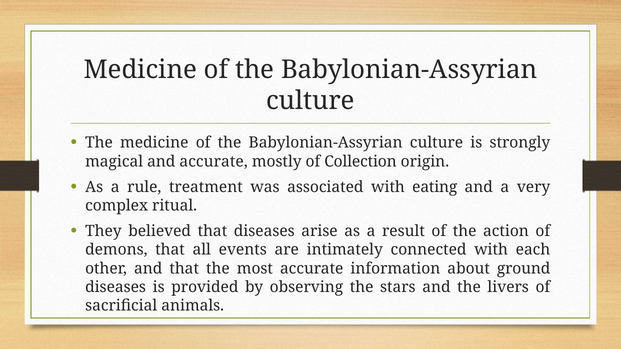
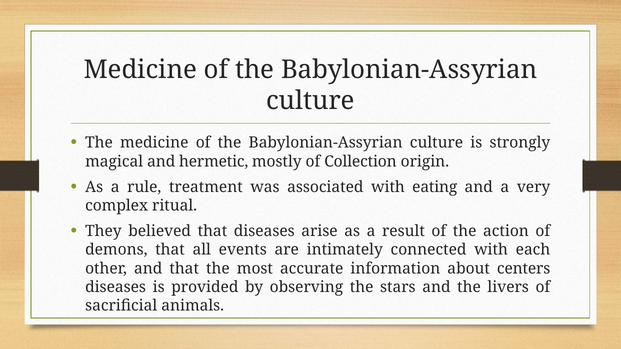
and accurate: accurate -> hermetic
ground: ground -> centers
